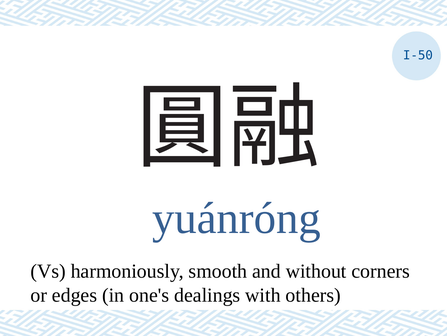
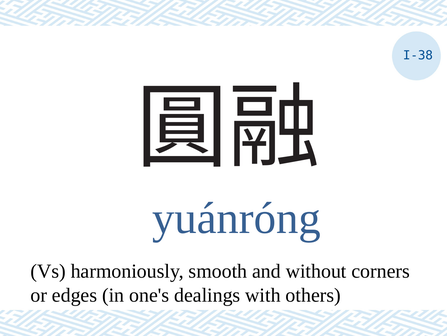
I-50: I-50 -> I-38
